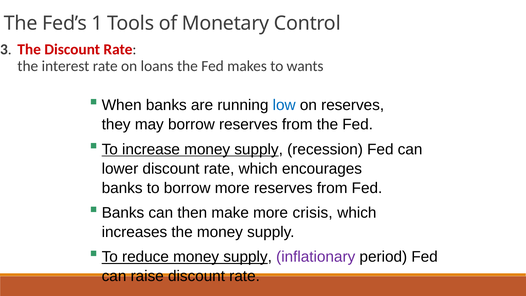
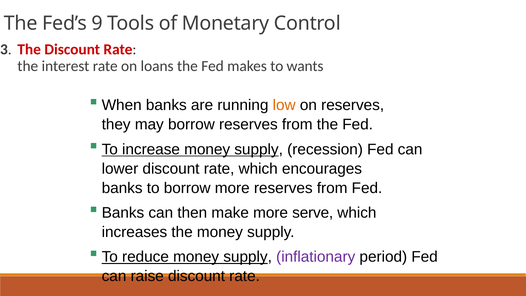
1: 1 -> 9
low colour: blue -> orange
crisis: crisis -> serve
